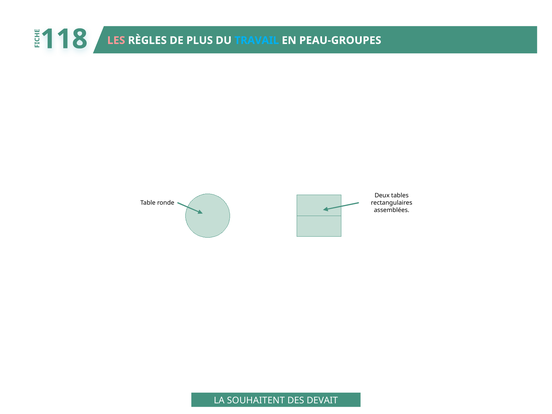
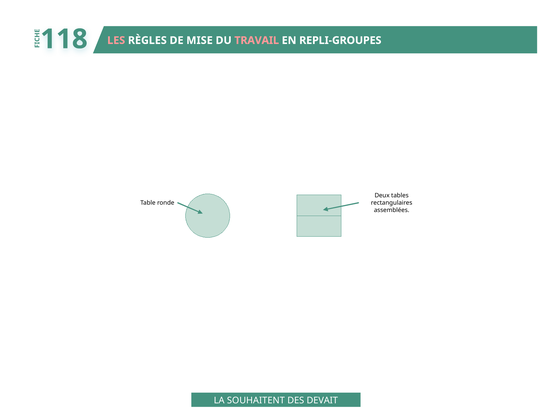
PLUS: PLUS -> MISE
TRAVAIL colour: light blue -> pink
PEAU-GROUPES: PEAU-GROUPES -> REPLI-GROUPES
